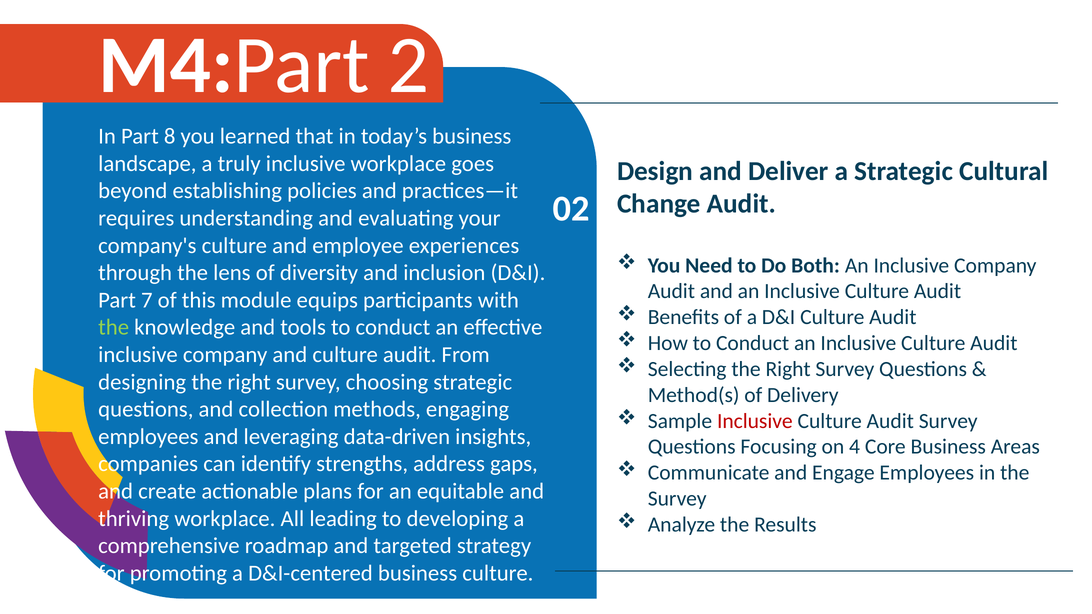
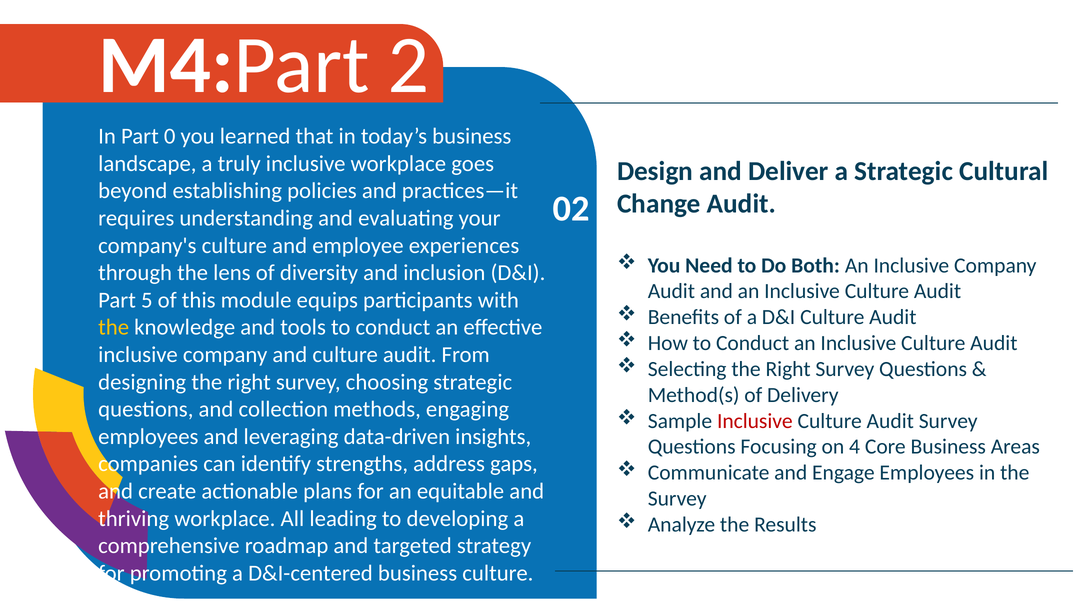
8: 8 -> 0
7: 7 -> 5
the at (114, 328) colour: light green -> yellow
